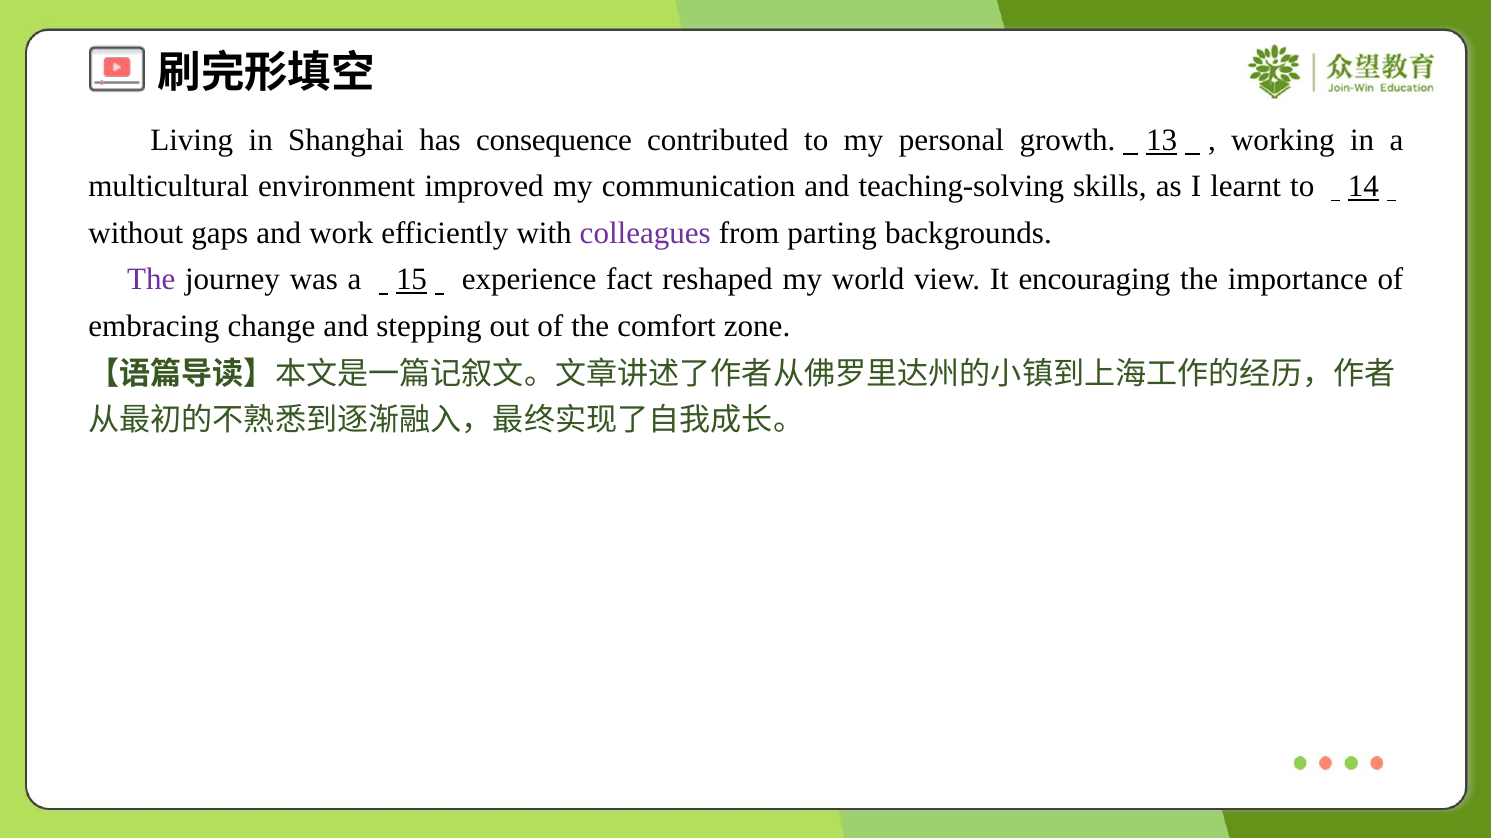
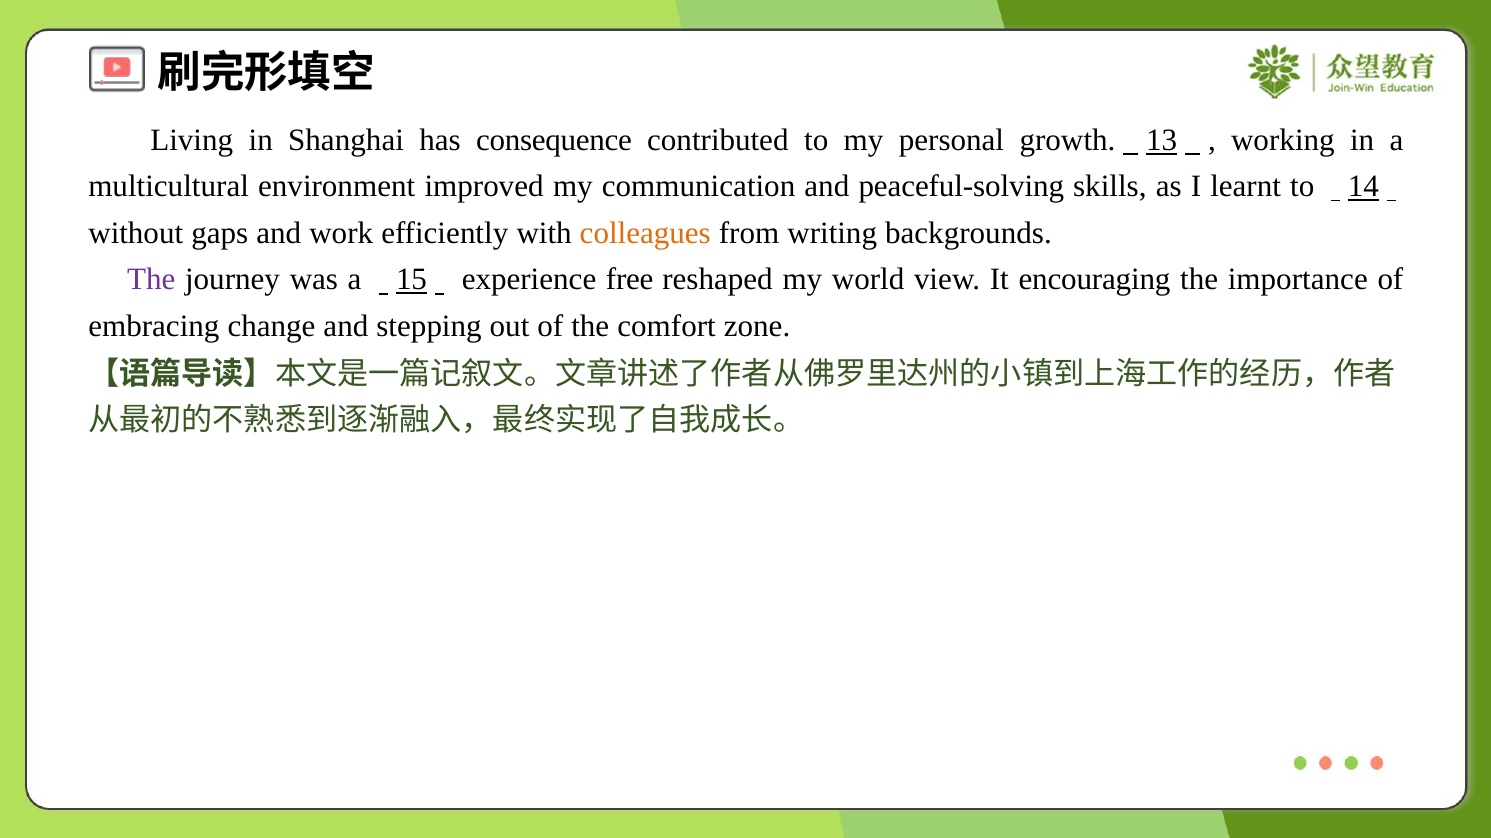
teaching-solving: teaching-solving -> peaceful-solving
colleagues colour: purple -> orange
parting: parting -> writing
fact: fact -> free
